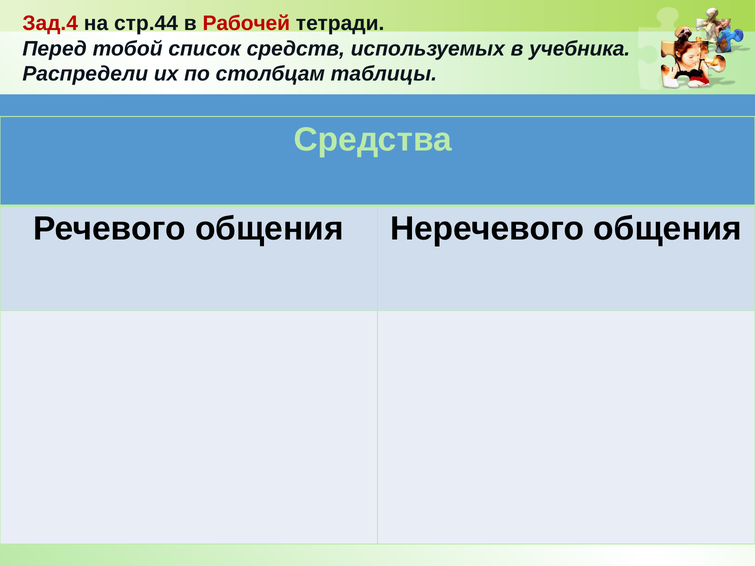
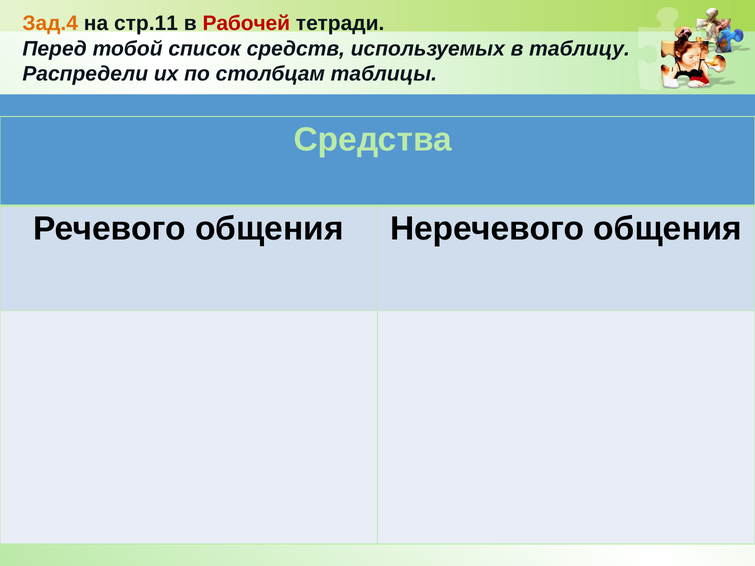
Зад.4 colour: red -> orange
стр.44: стр.44 -> стр.11
учебника: учебника -> таблицу
